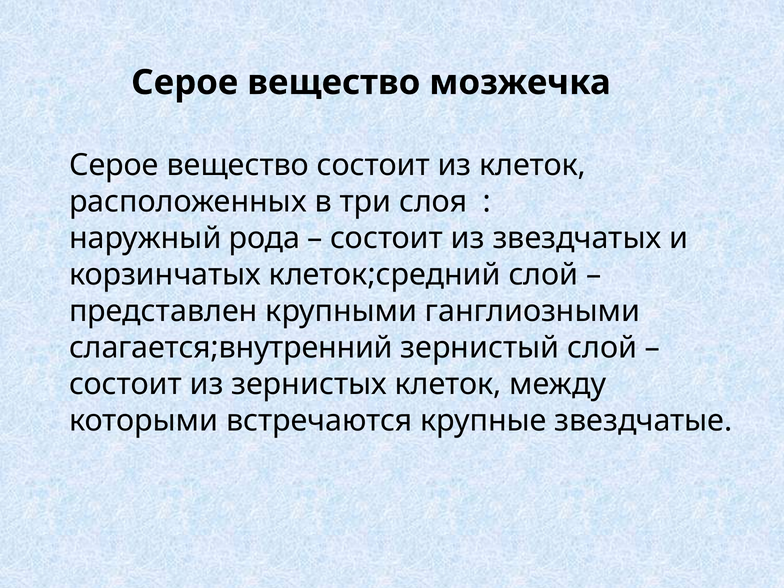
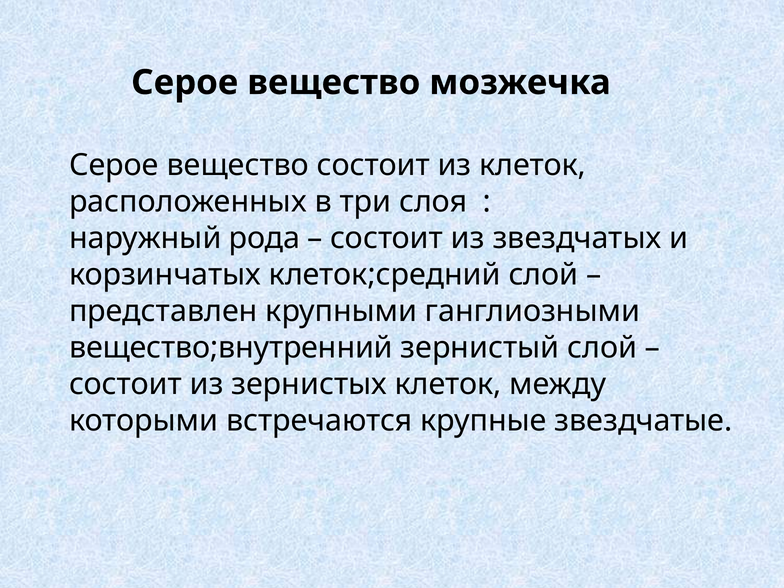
слагается;внутренний: слагается;внутренний -> вещество;внутренний
